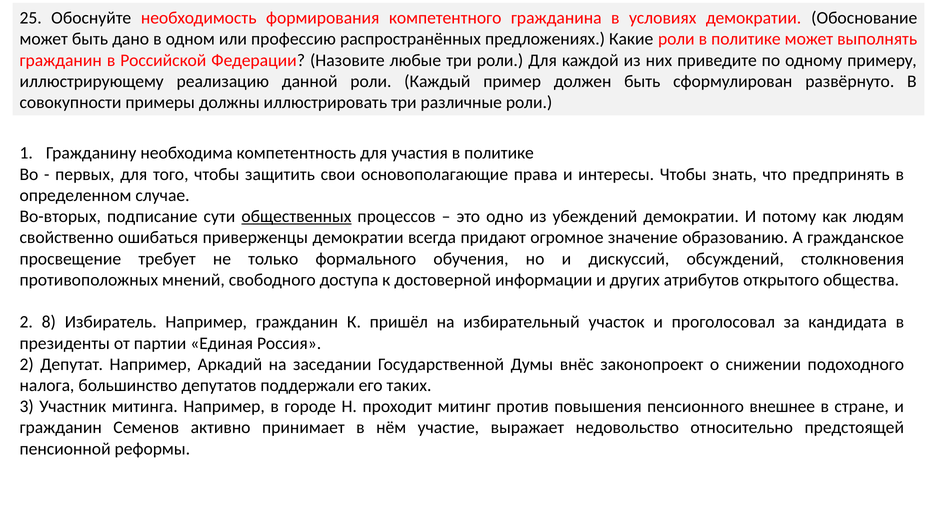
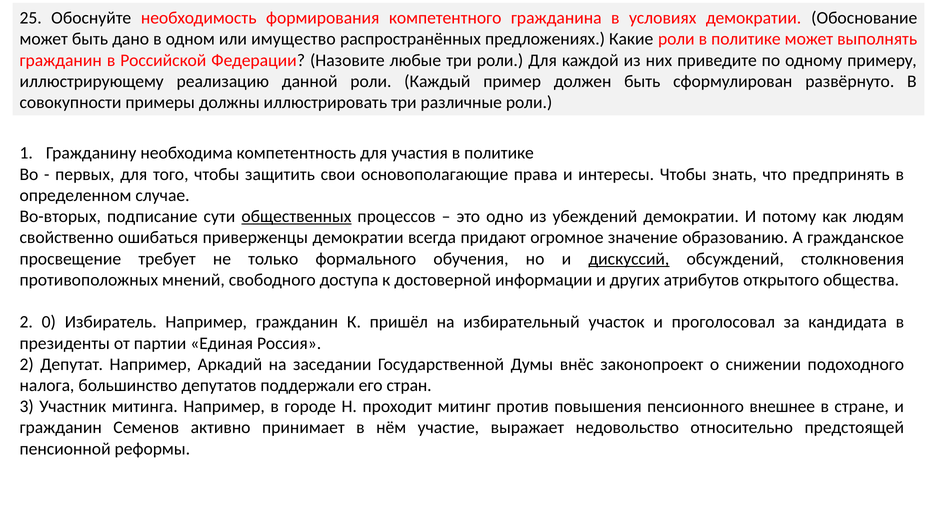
профессию: профессию -> имущество
дискуссий underline: none -> present
8: 8 -> 0
таких: таких -> стран
